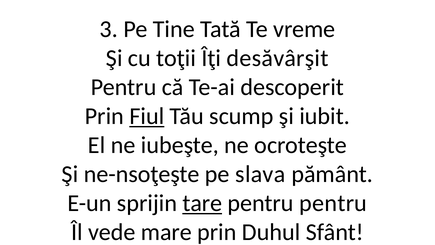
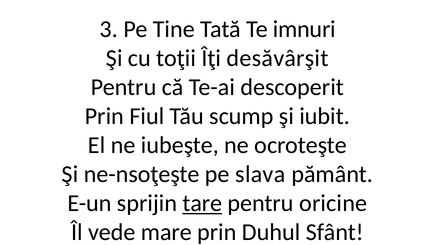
vreme: vreme -> imnuri
Fiul underline: present -> none
pentru pentru: pentru -> oricine
